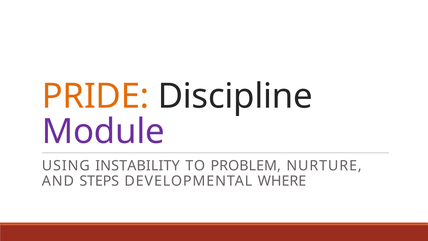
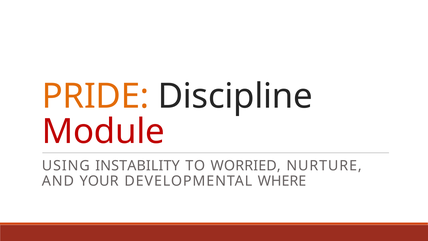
Module colour: purple -> red
PROBLEM: PROBLEM -> WORRIED
STEPS: STEPS -> YOUR
